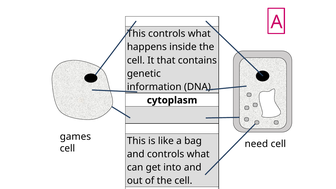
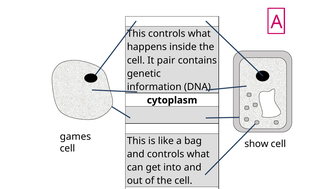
that: that -> pair
need: need -> show
